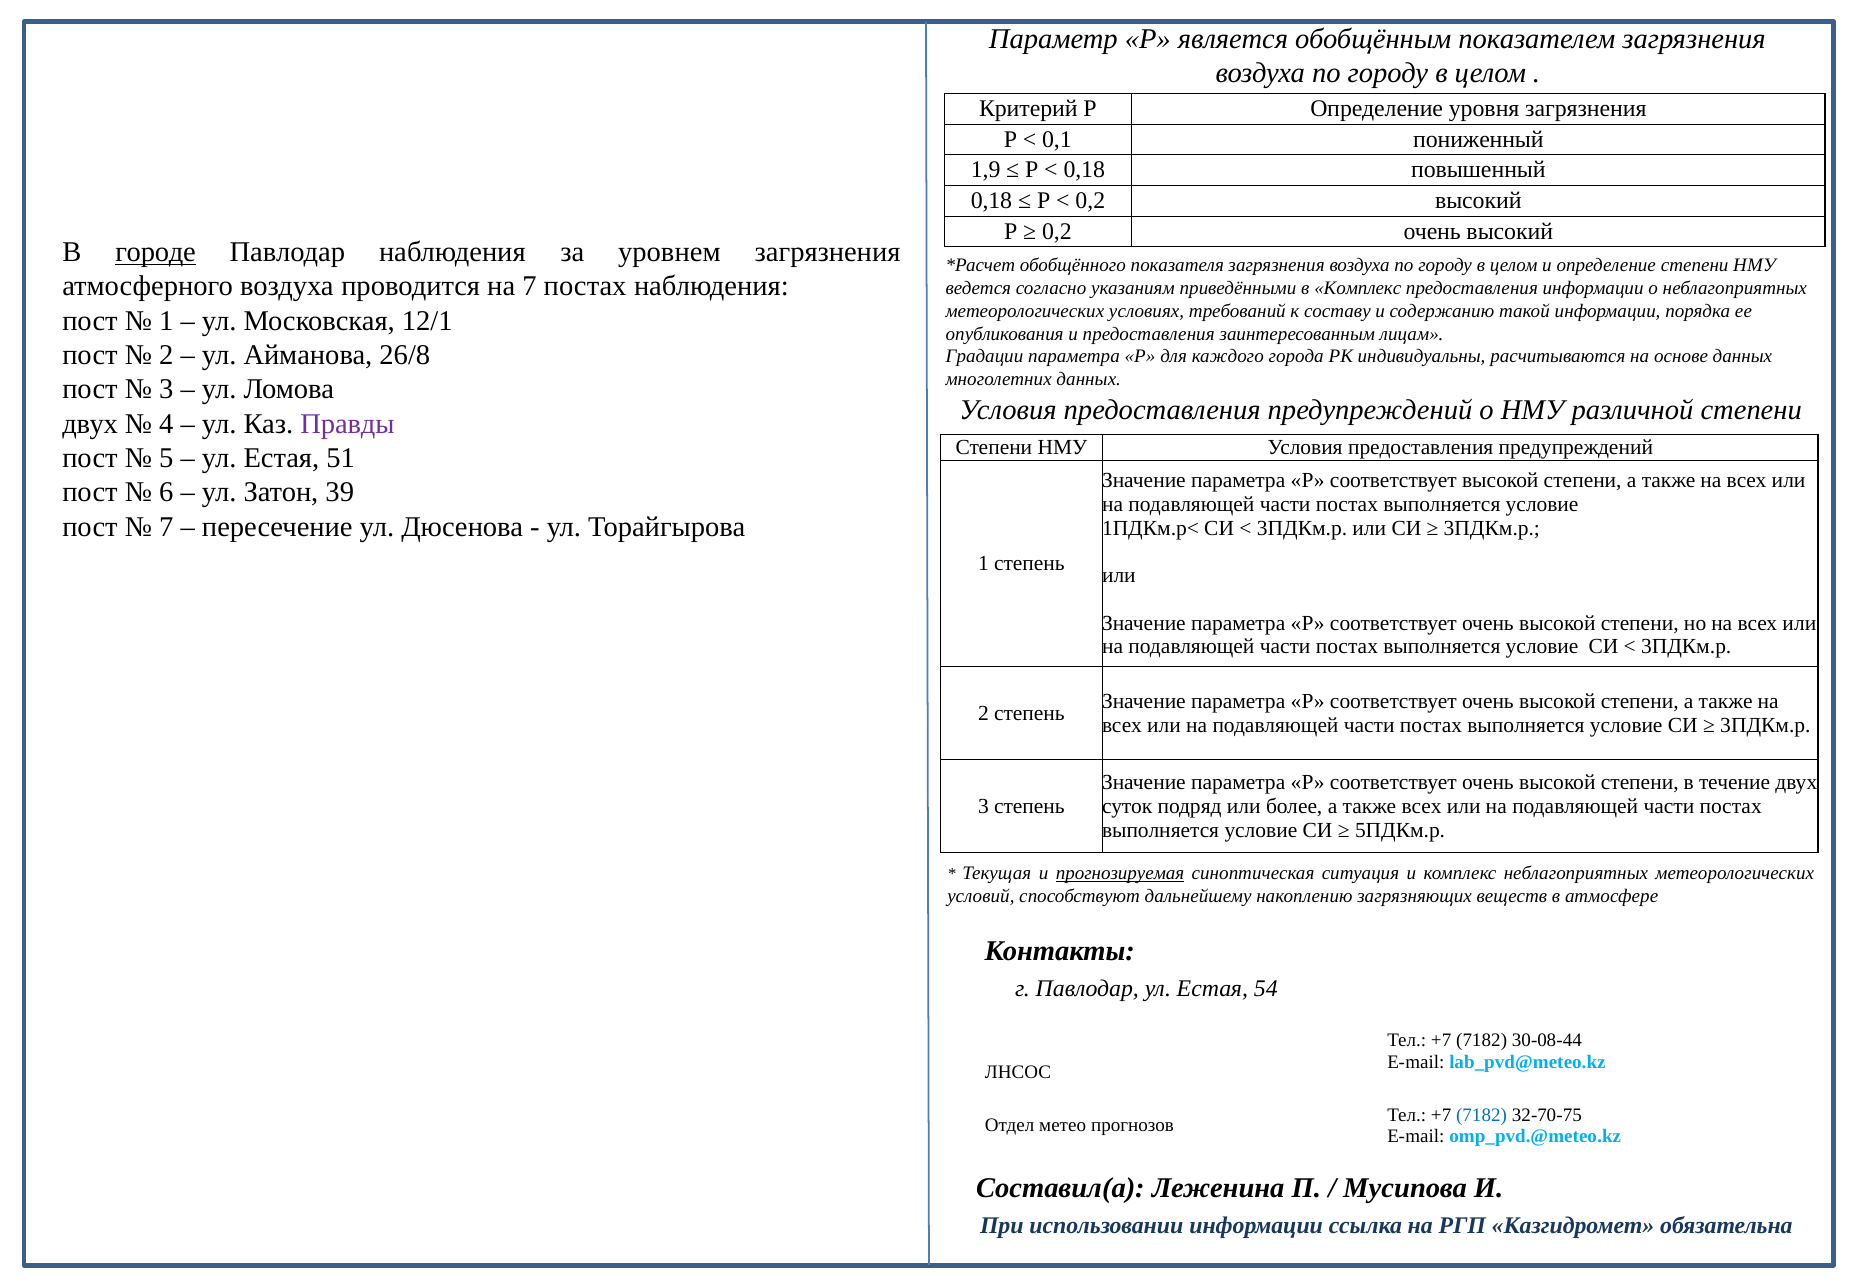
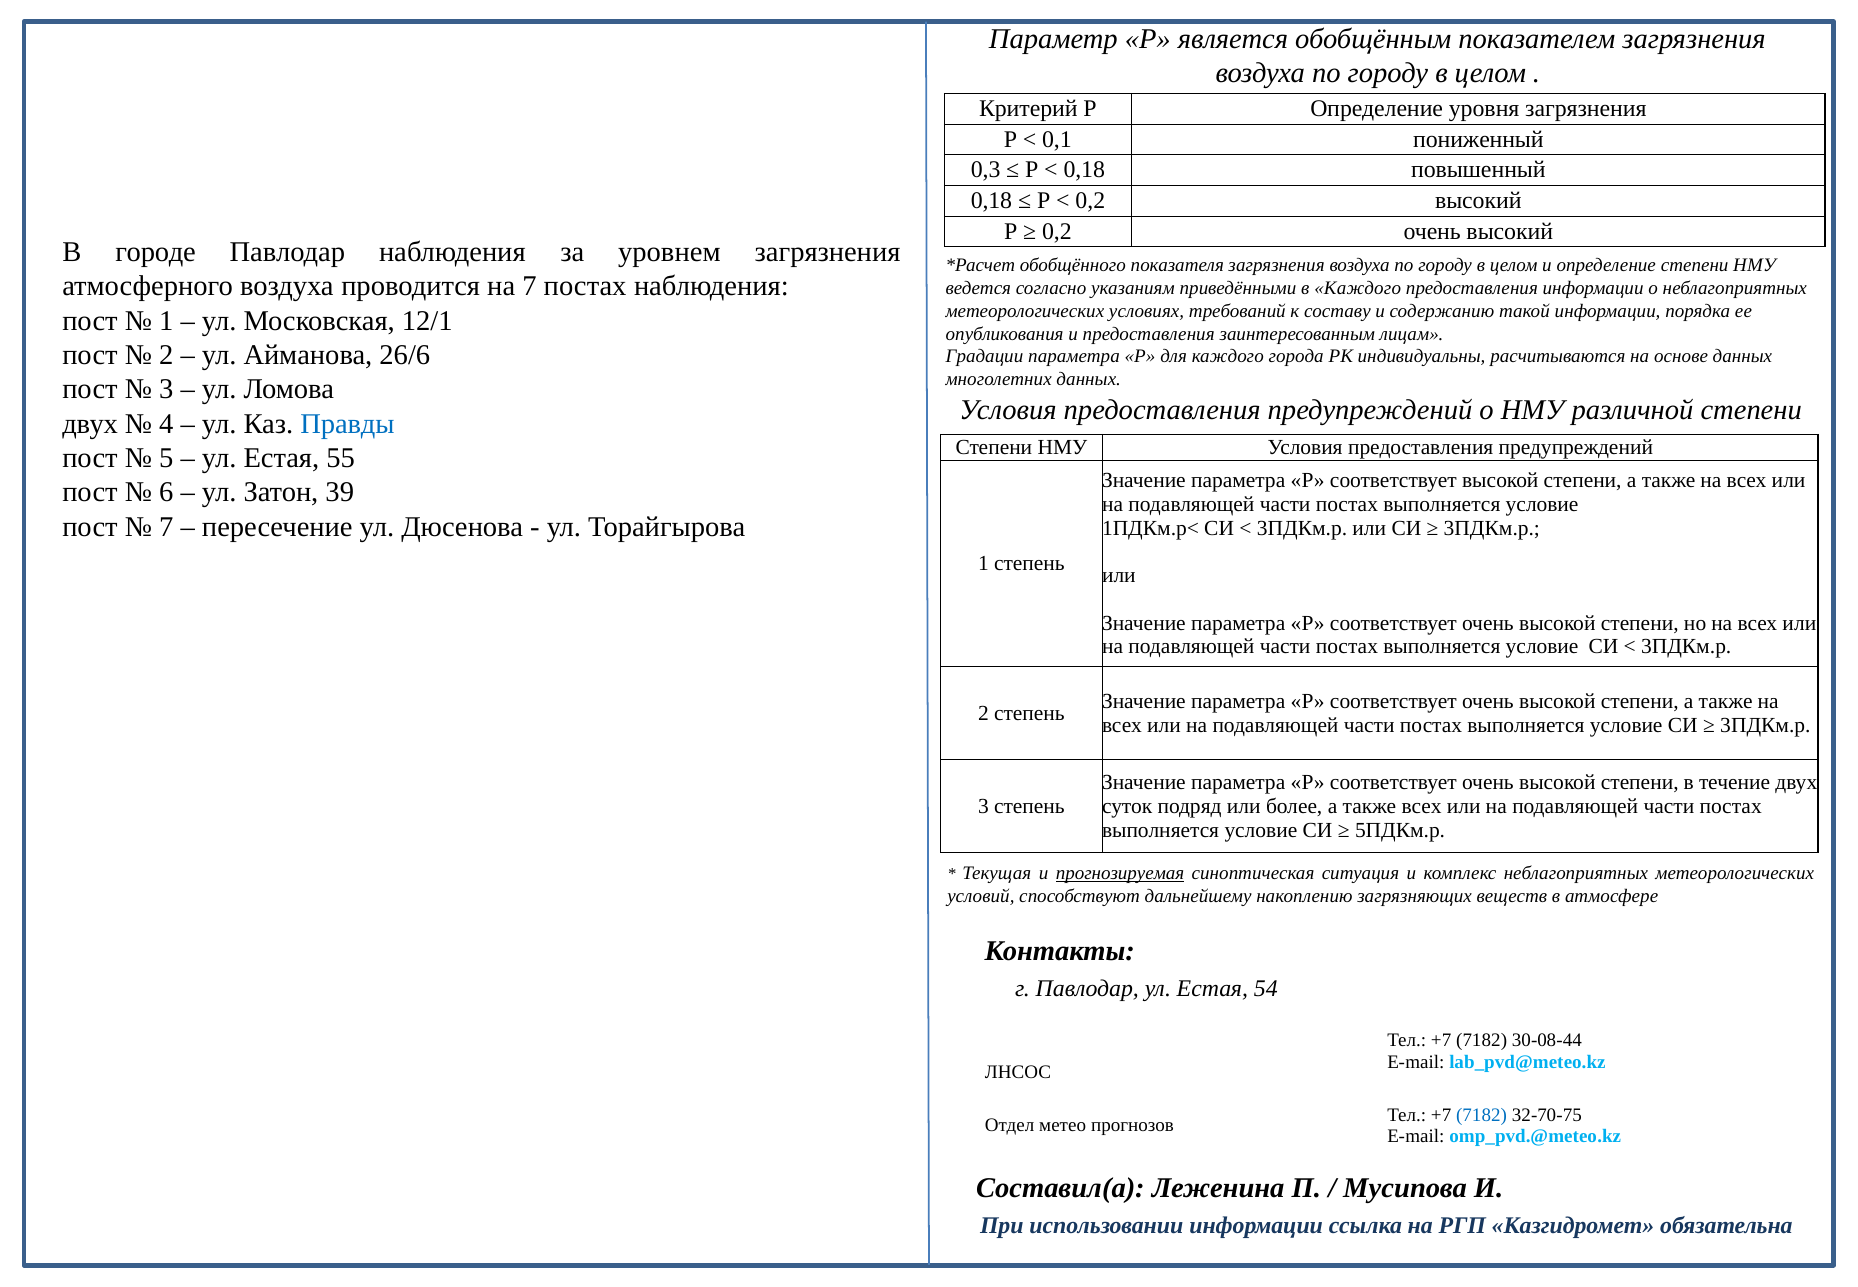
1,9: 1,9 -> 0,3
городе underline: present -> none
в Комплекс: Комплекс -> Каждого
26/8: 26/8 -> 26/6
Правды colour: purple -> blue
51: 51 -> 55
